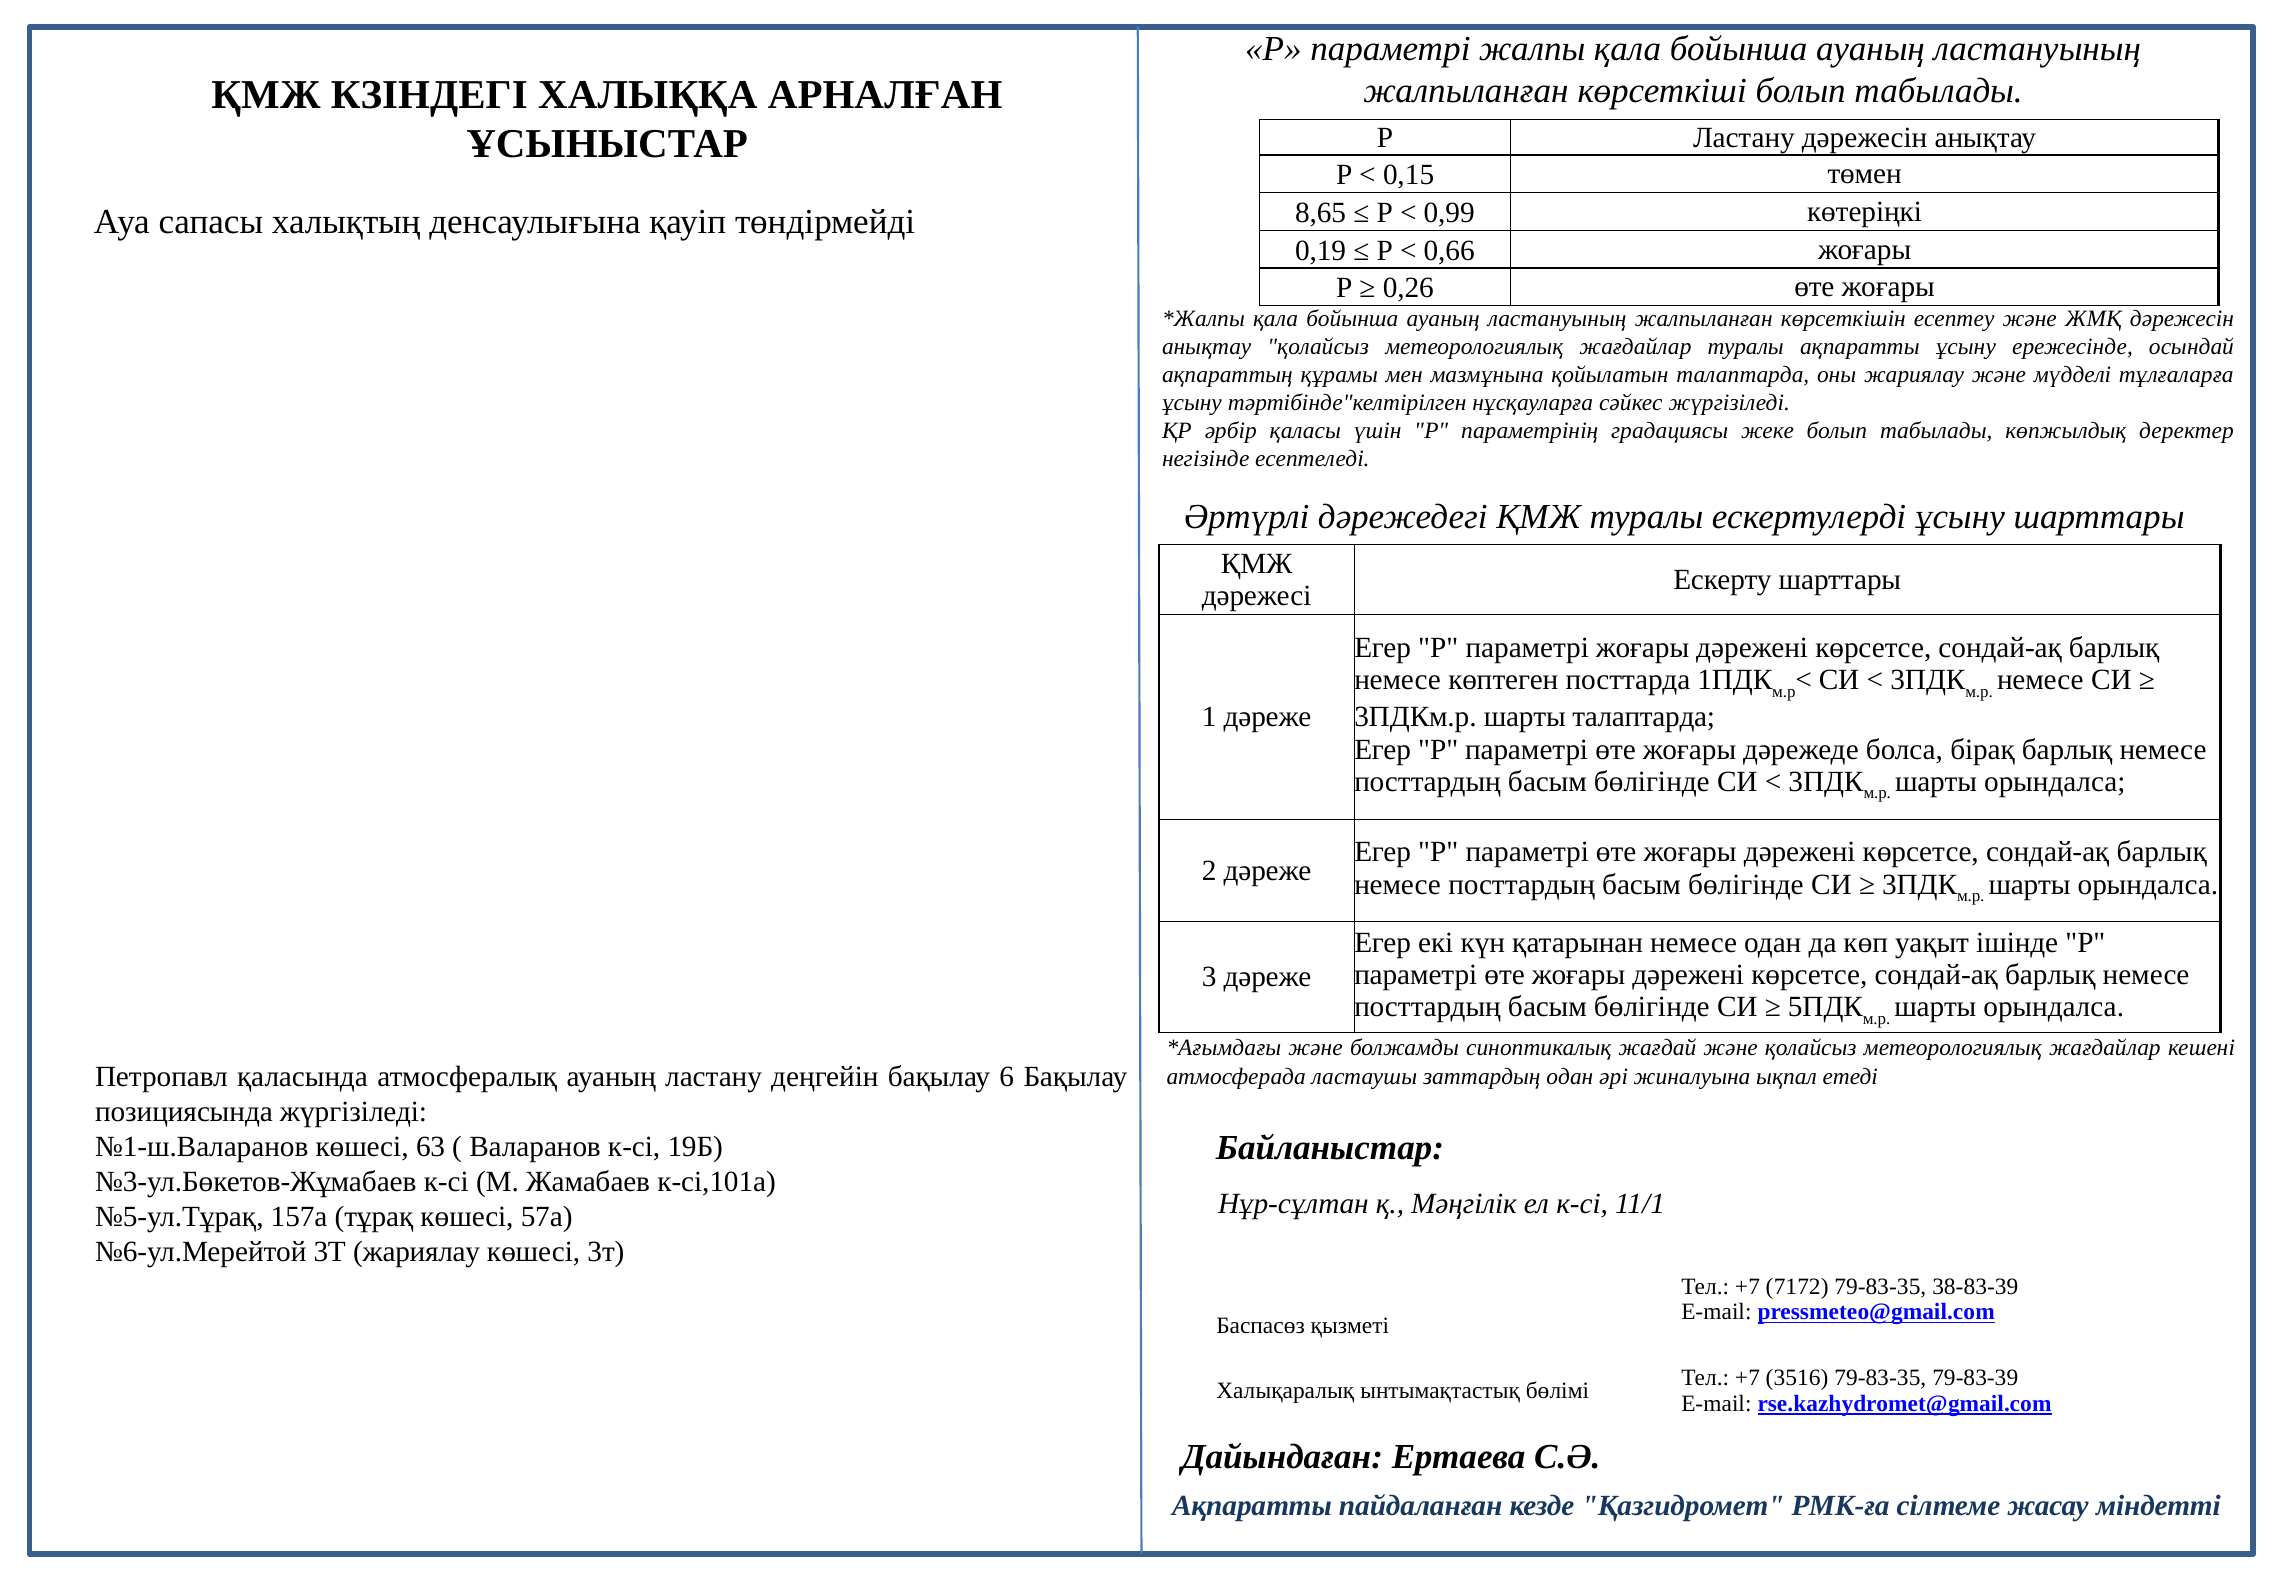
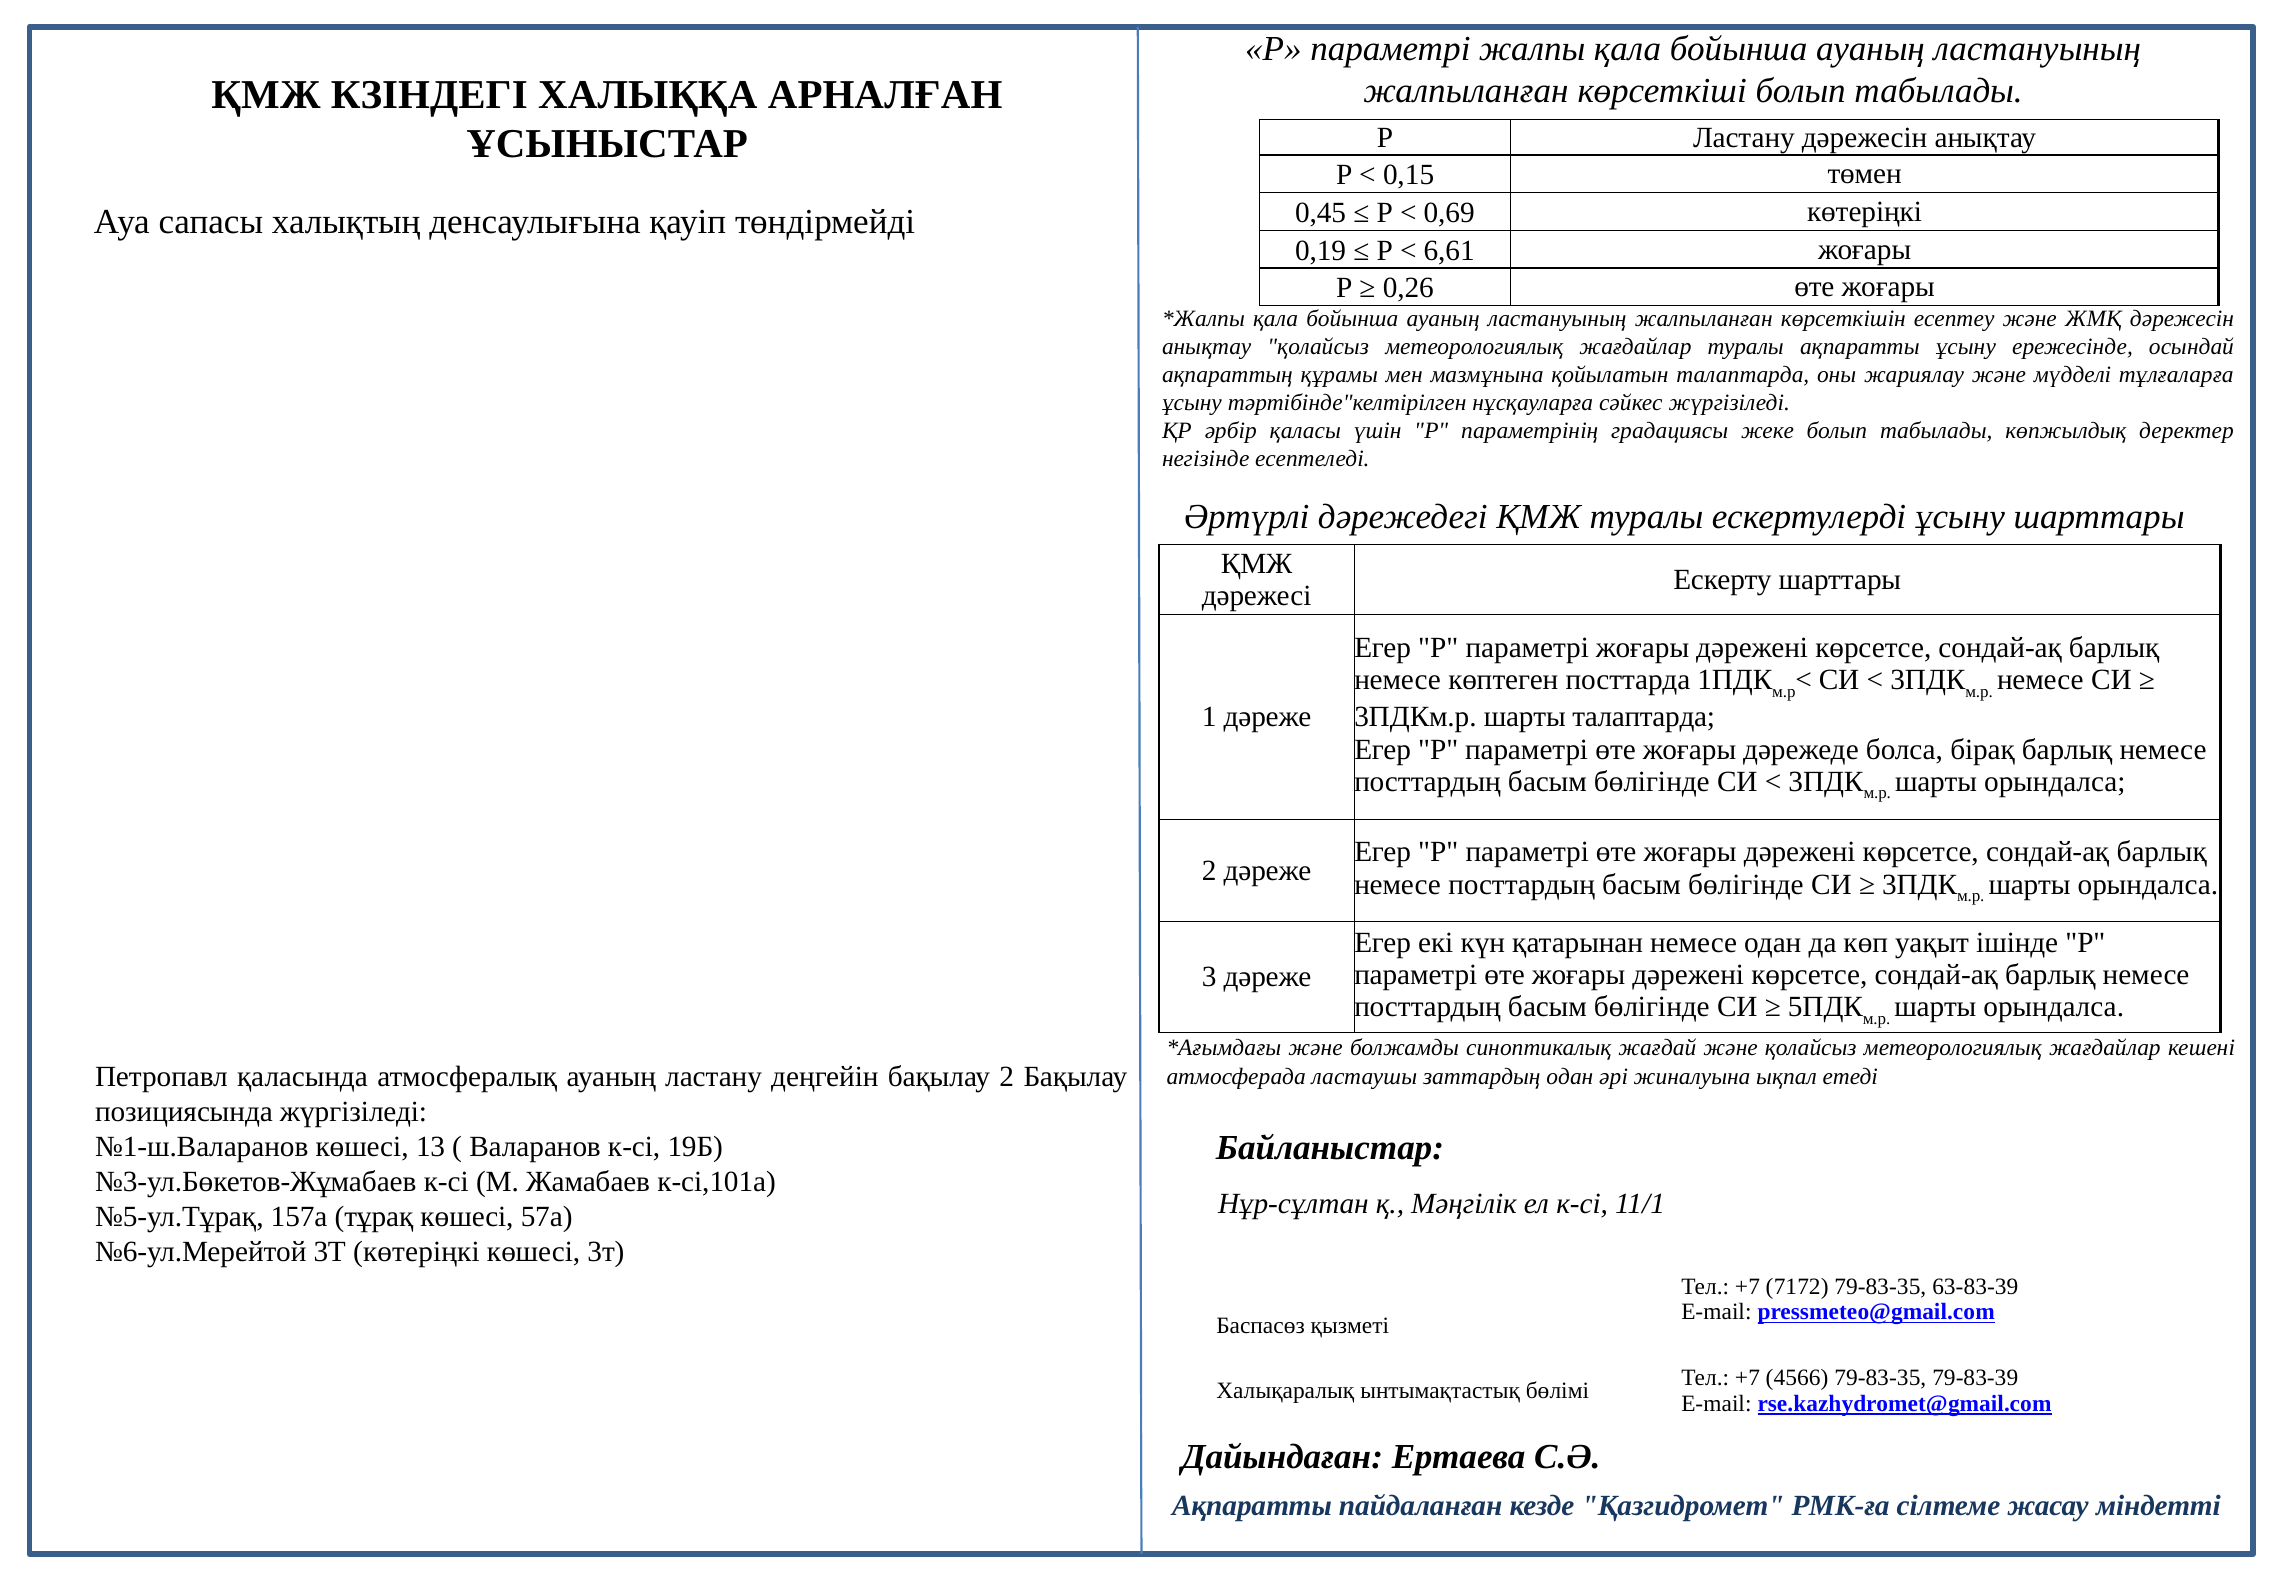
8,65: 8,65 -> 0,45
0,99: 0,99 -> 0,69
0,66: 0,66 -> 6,61
бақылау 6: 6 -> 2
63: 63 -> 13
3Т жариялау: жариялау -> көтеріңкі
38-83-39: 38-83-39 -> 63-83-39
3516: 3516 -> 4566
